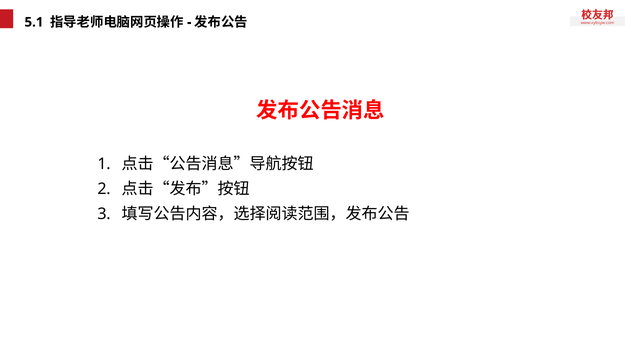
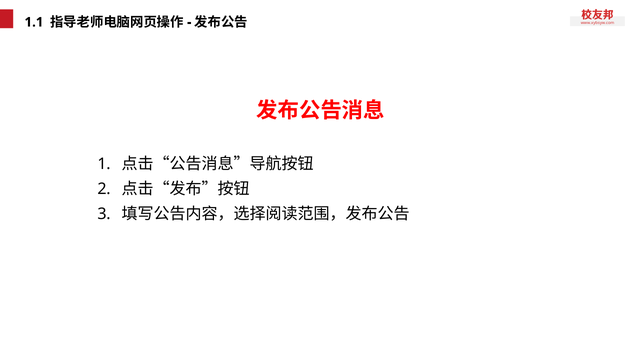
5.1: 5.1 -> 1.1
